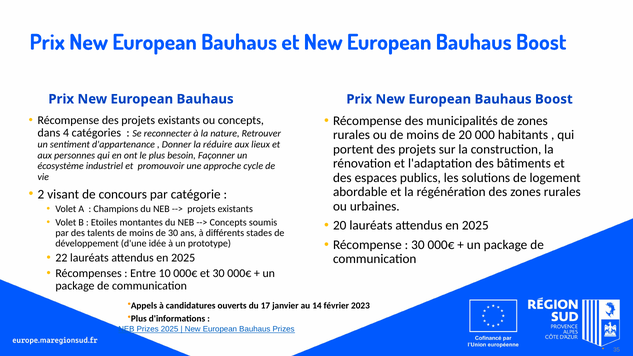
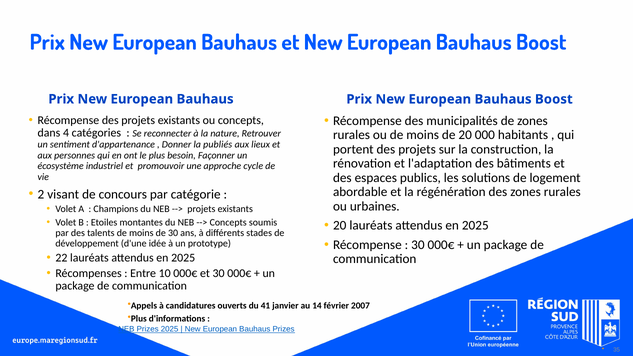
réduire: réduire -> publiés
17: 17 -> 41
2023: 2023 -> 2007
